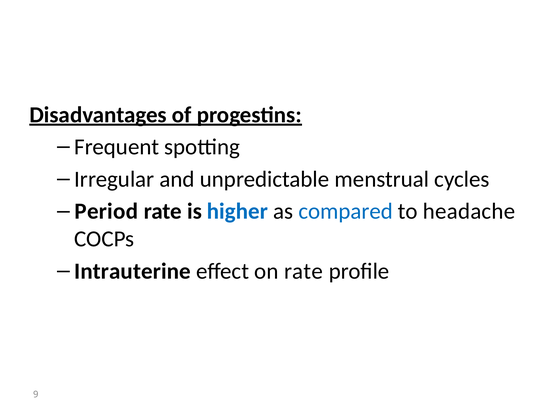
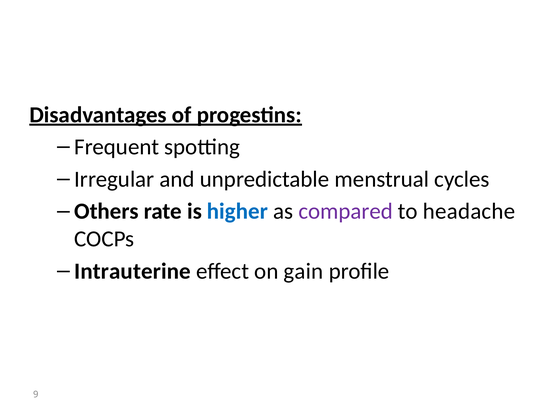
Period: Period -> Others
compared colour: blue -> purple
on rate: rate -> gain
